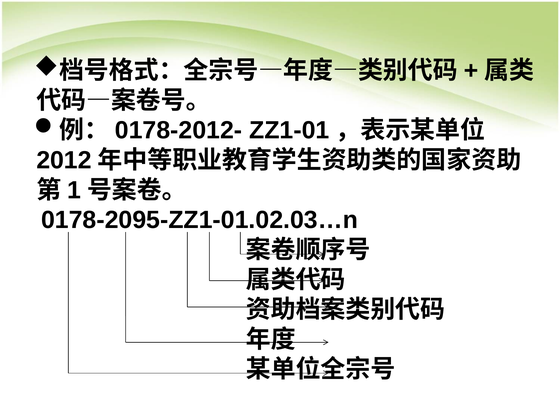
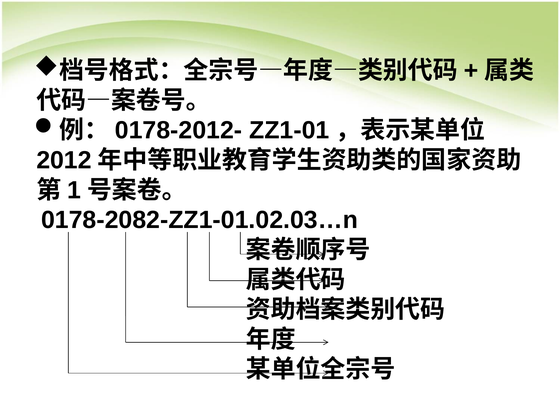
0178-2095-ZZ1-01.02.03…n: 0178-2095-ZZ1-01.02.03…n -> 0178-2082-ZZ1-01.02.03…n
